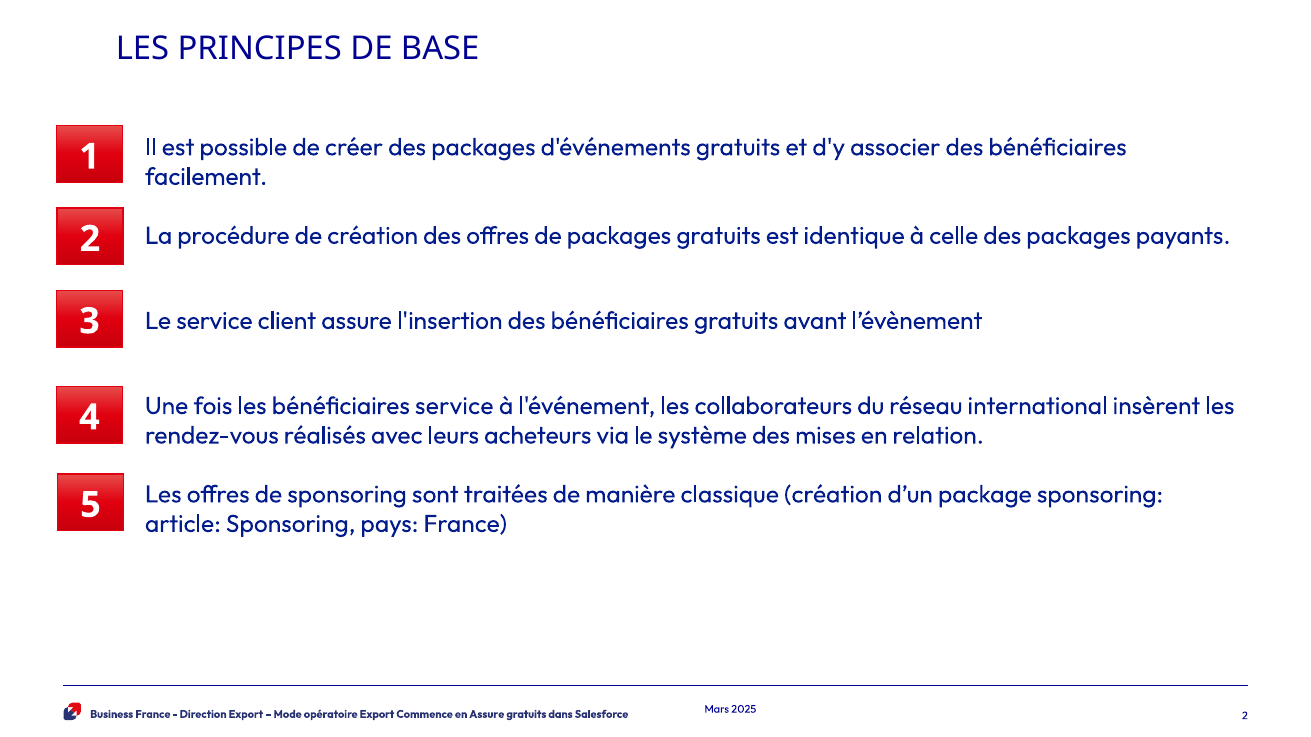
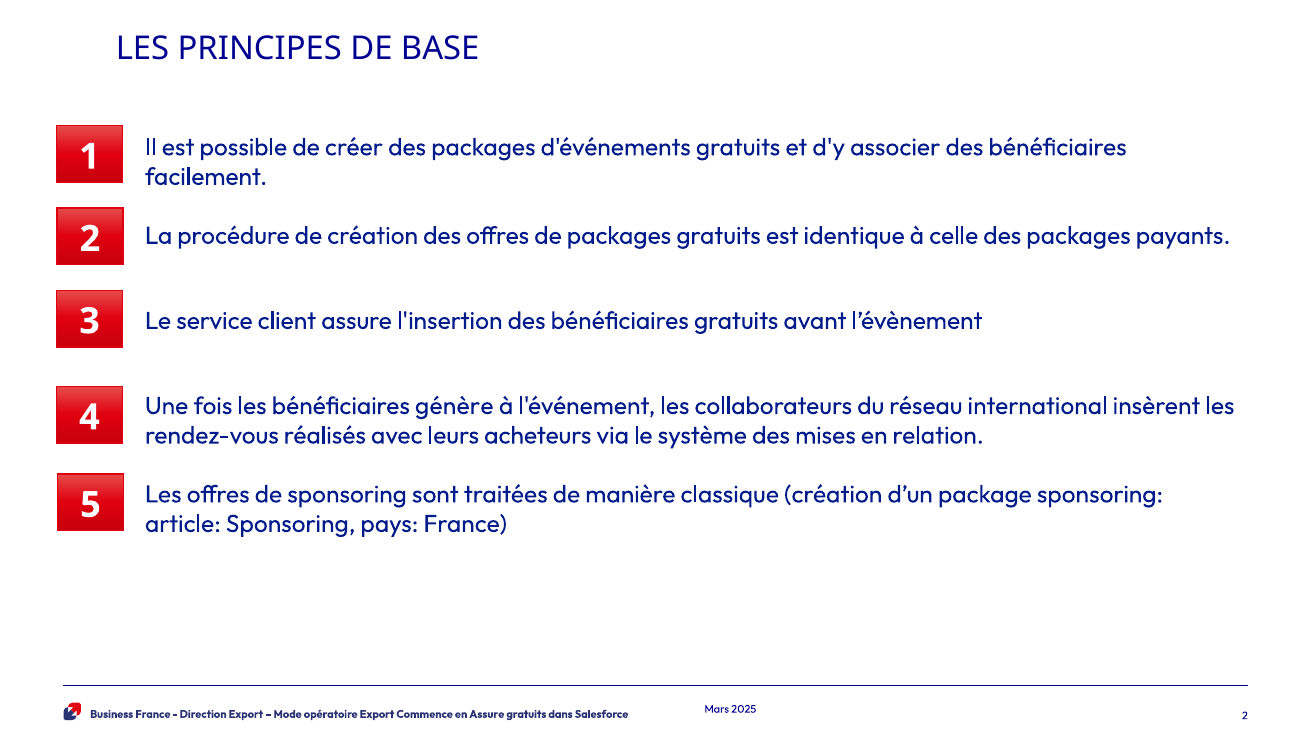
bénéficiaires service: service -> génère
